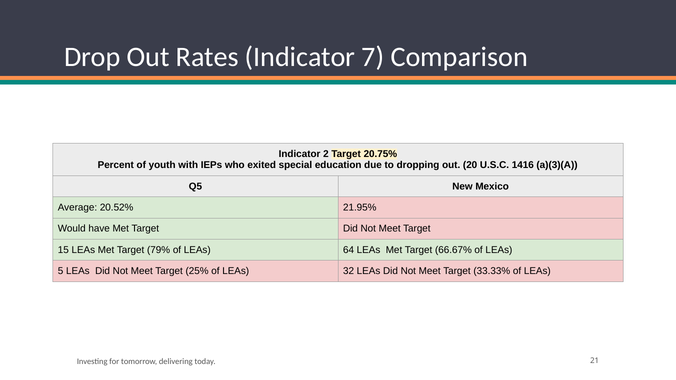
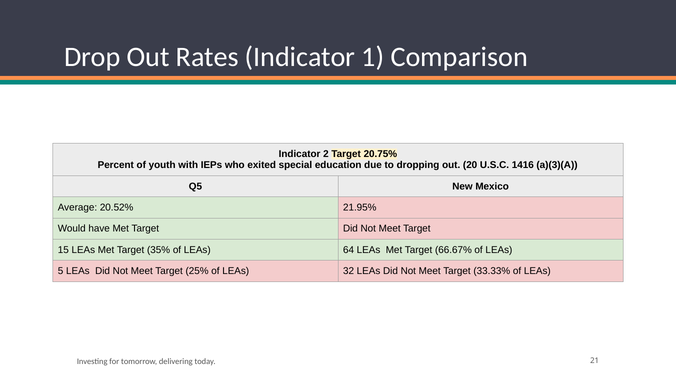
7: 7 -> 1
79%: 79% -> 35%
